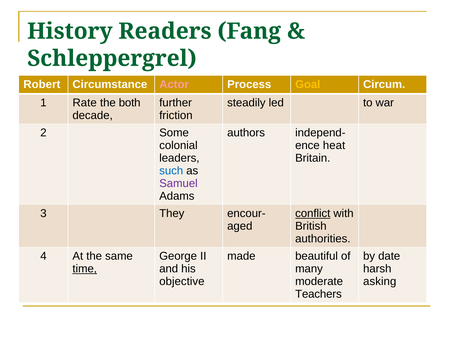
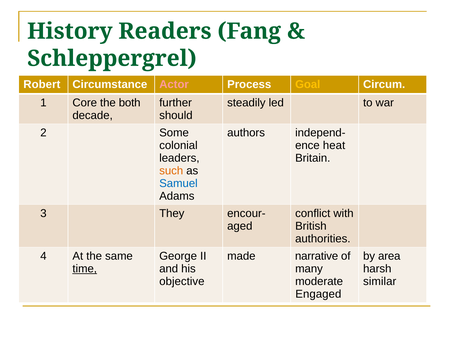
Rate: Rate -> Core
friction: friction -> should
such colour: blue -> orange
Samuel colour: purple -> blue
conflict underline: present -> none
beautiful: beautiful -> narrative
date: date -> area
asking: asking -> similar
Teachers: Teachers -> Engaged
